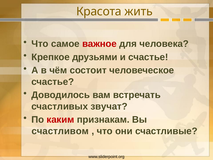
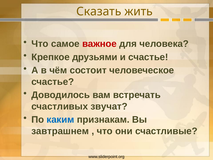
Красота: Красота -> Сказать
каким colour: red -> blue
счастливом: счастливом -> завтрашнем
